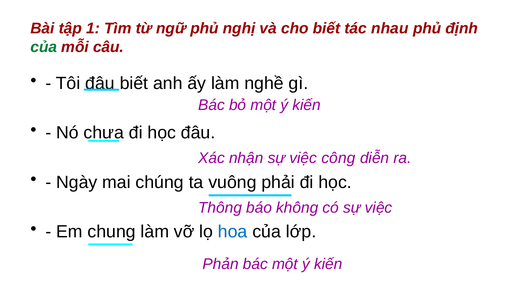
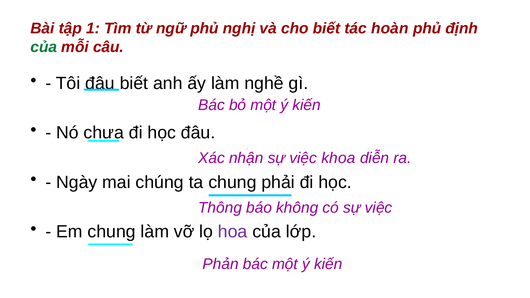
nhau: nhau -> hoàn
công: công -> khoa
ta vuông: vuông -> chung
hoa colour: blue -> purple
